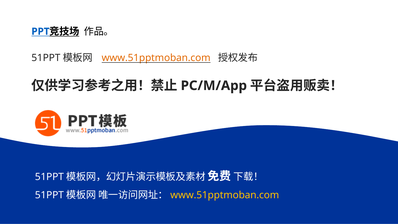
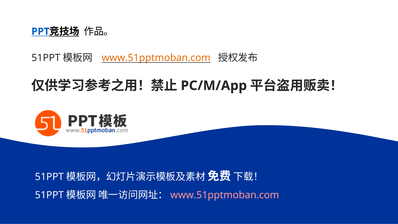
www.51pptmoban.com at (225, 195) colour: yellow -> pink
